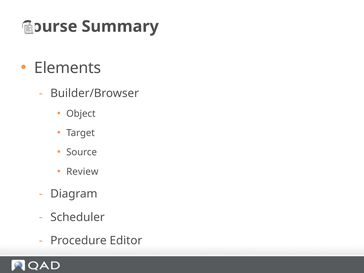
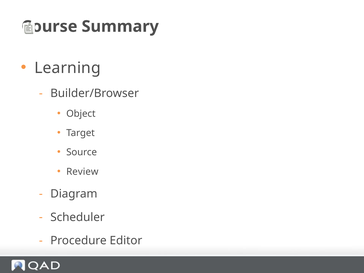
Elements: Elements -> Learning
